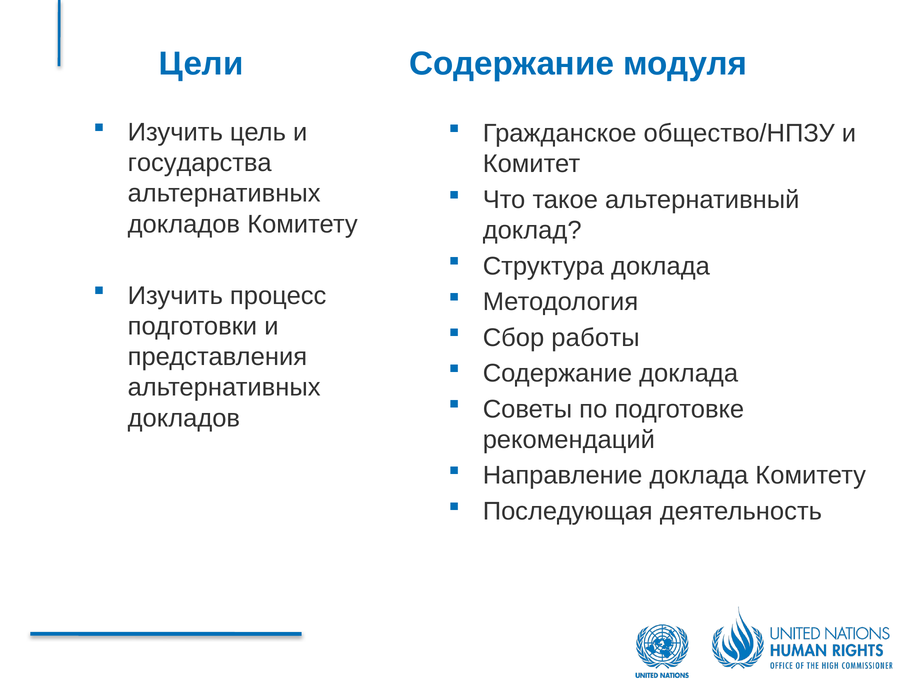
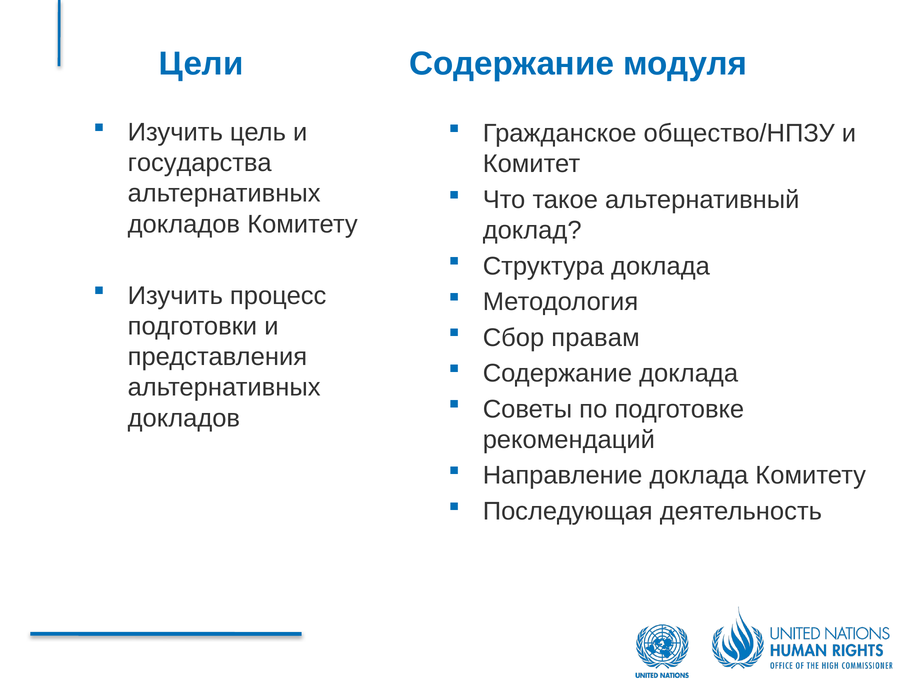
работы: работы -> правам
